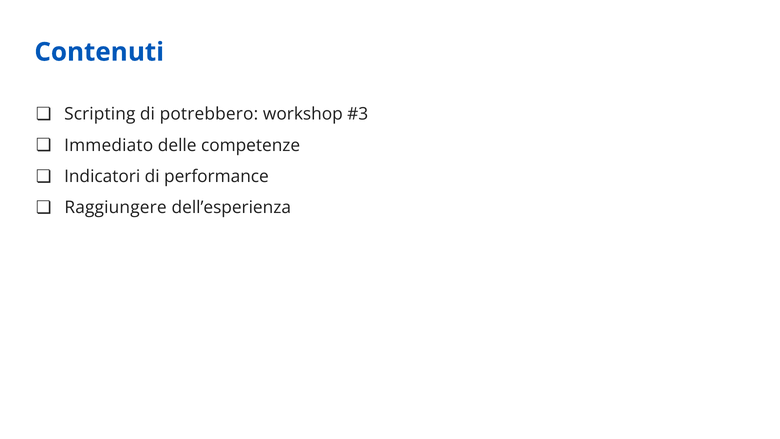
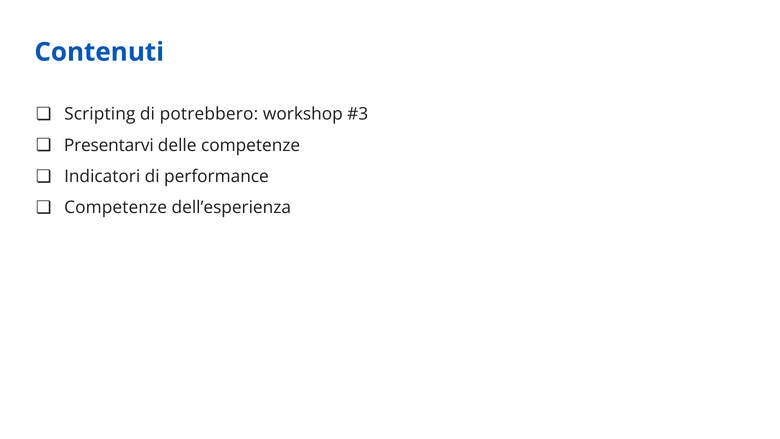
Immediato: Immediato -> Presentarvi
Raggiungere at (116, 208): Raggiungere -> Competenze
